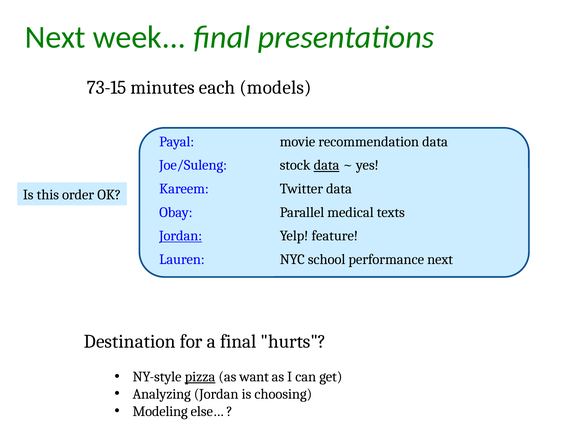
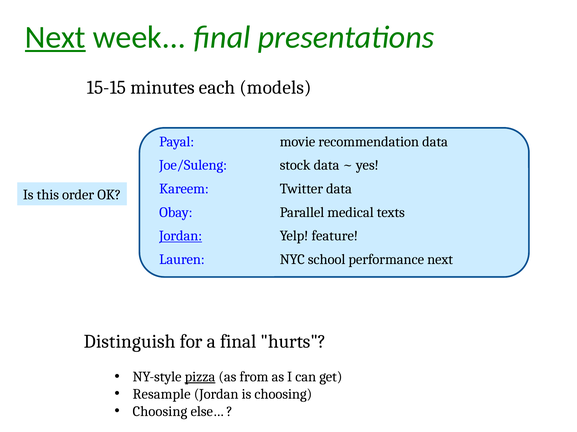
Next at (55, 37) underline: none -> present
73-15: 73-15 -> 15-15
data at (327, 166) underline: present -> none
Destination: Destination -> Distinguish
want: want -> from
Analyzing: Analyzing -> Resample
Modeling at (160, 412): Modeling -> Choosing
